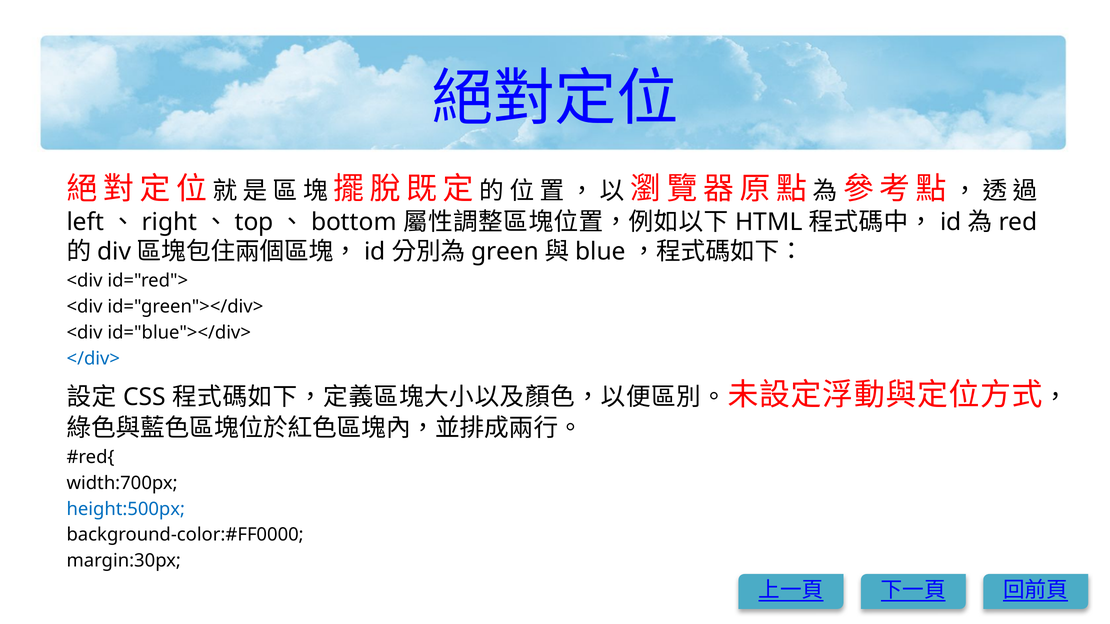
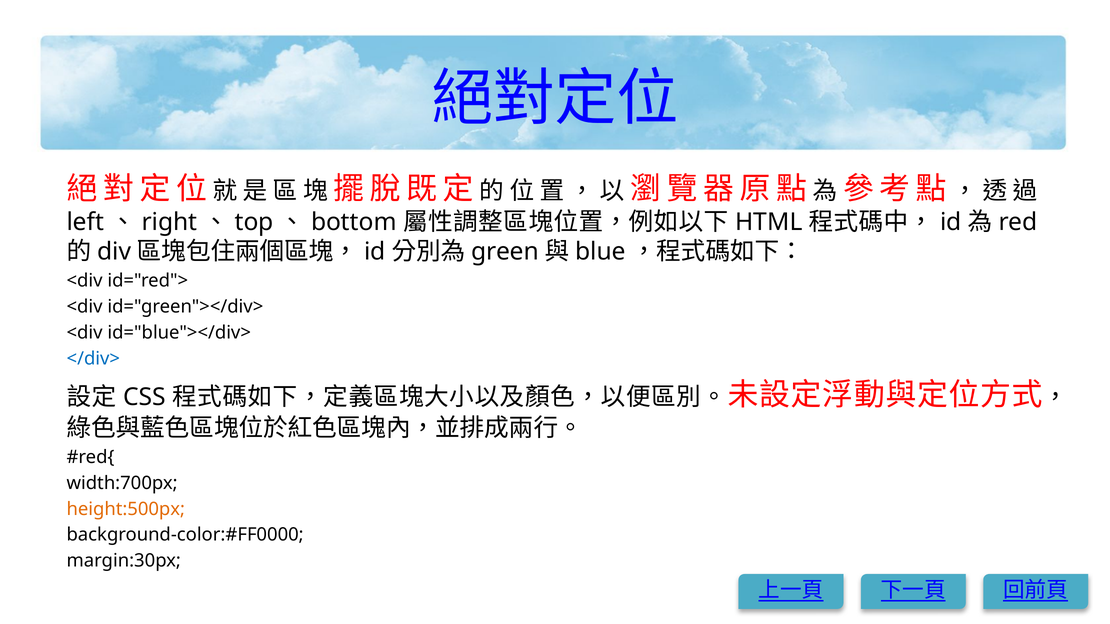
height:500px colour: blue -> orange
